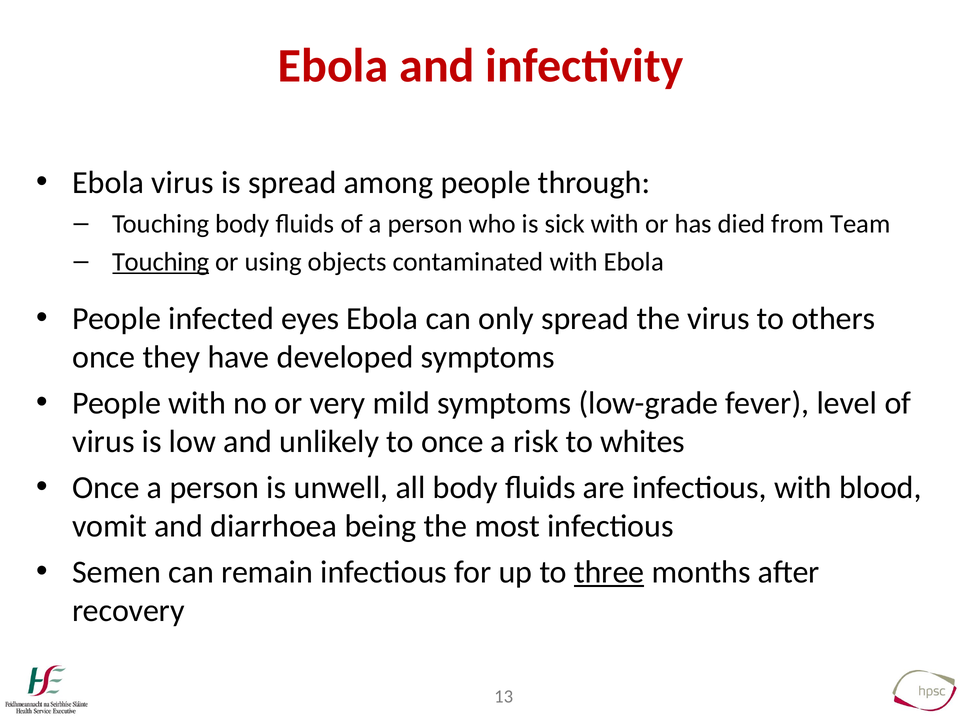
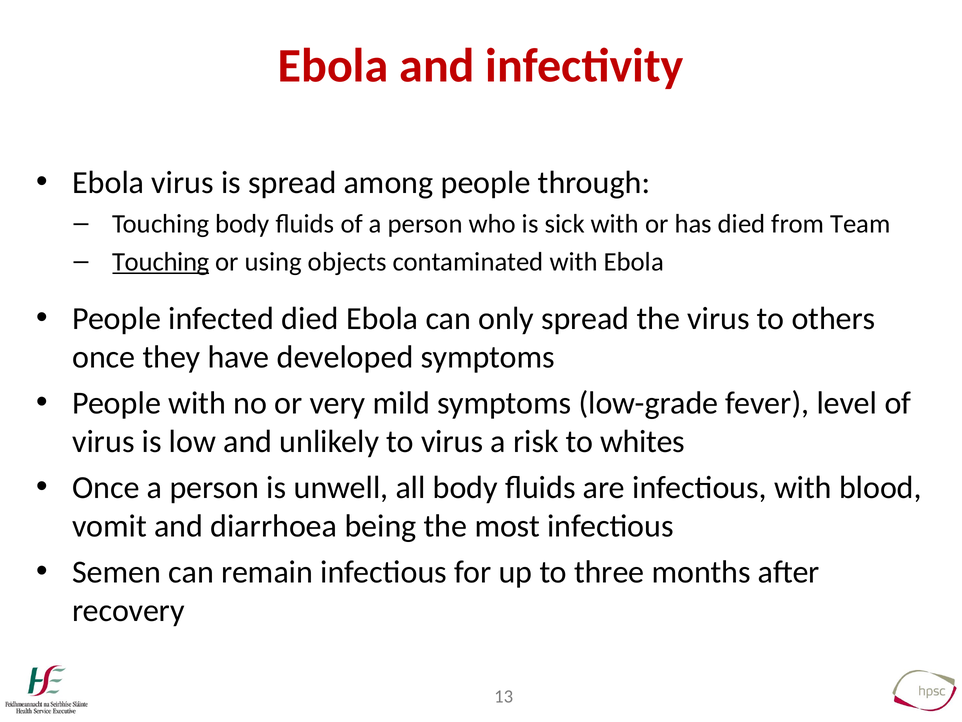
infected eyes: eyes -> died
to once: once -> virus
three underline: present -> none
